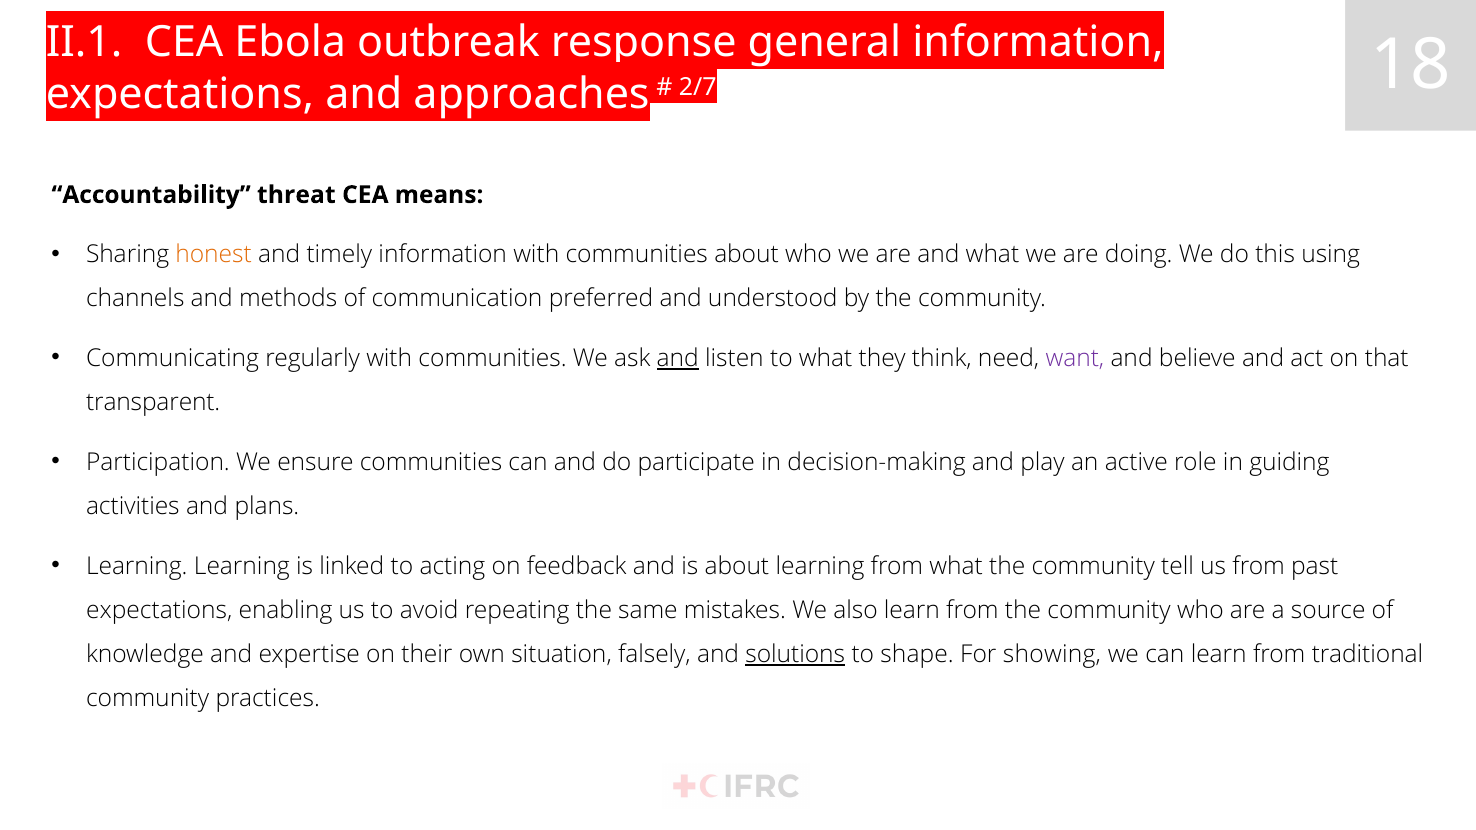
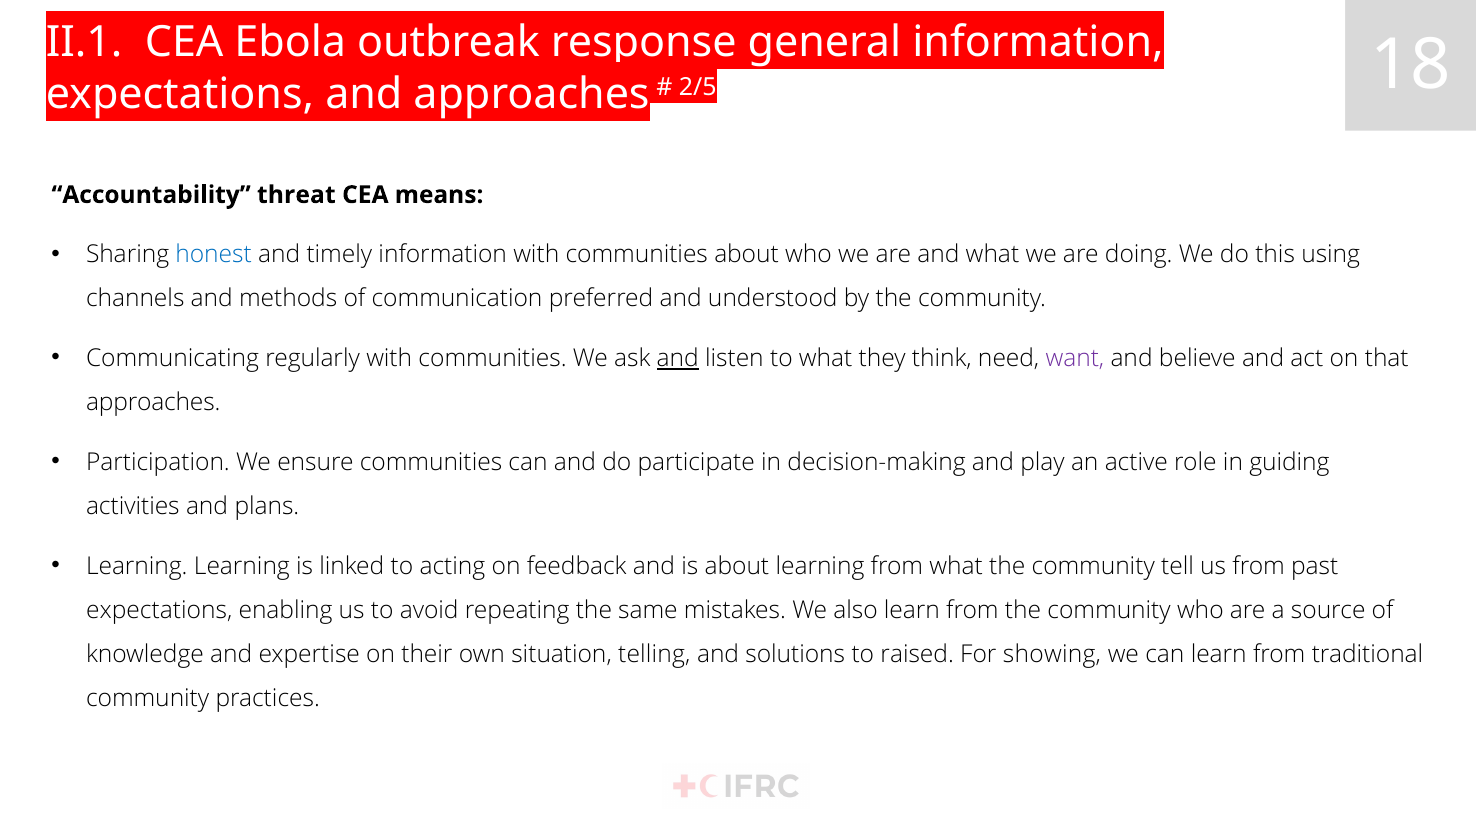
2/7: 2/7 -> 2/5
honest colour: orange -> blue
transparent at (153, 403): transparent -> approaches
falsely: falsely -> telling
solutions underline: present -> none
shape: shape -> raised
